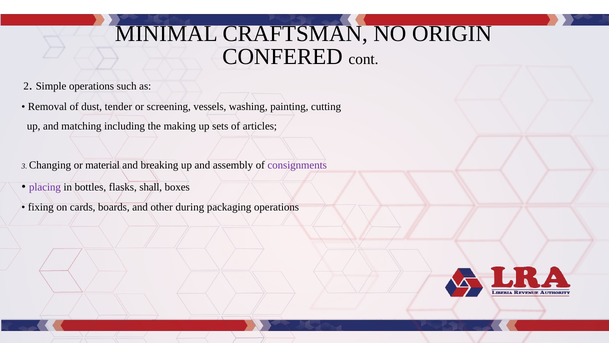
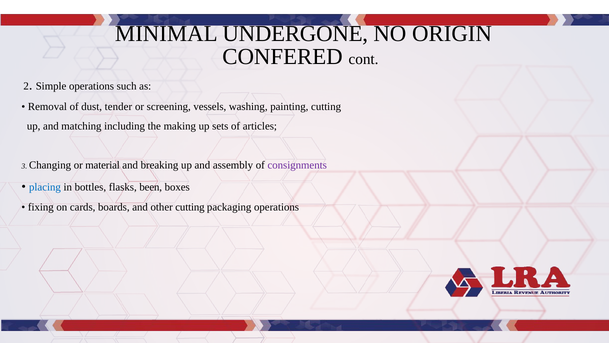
CRAFTSMAN: CRAFTSMAN -> UNDERGONE
placing colour: purple -> blue
shall: shall -> been
other during: during -> cutting
